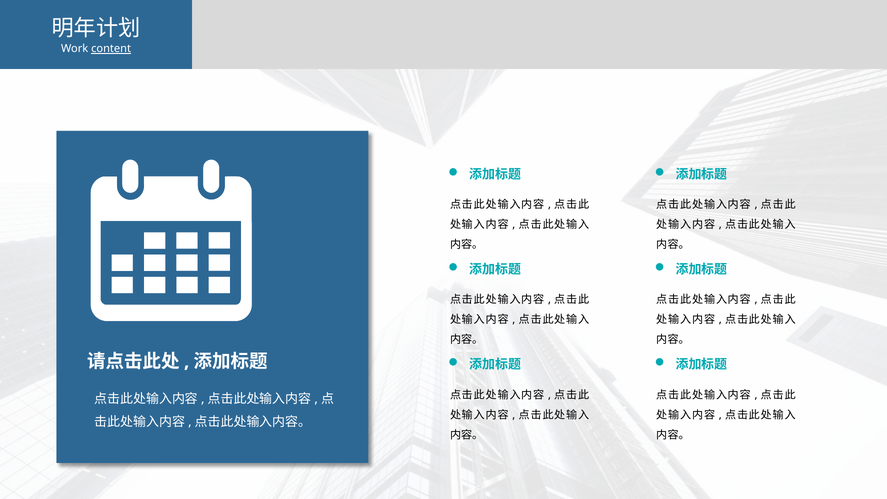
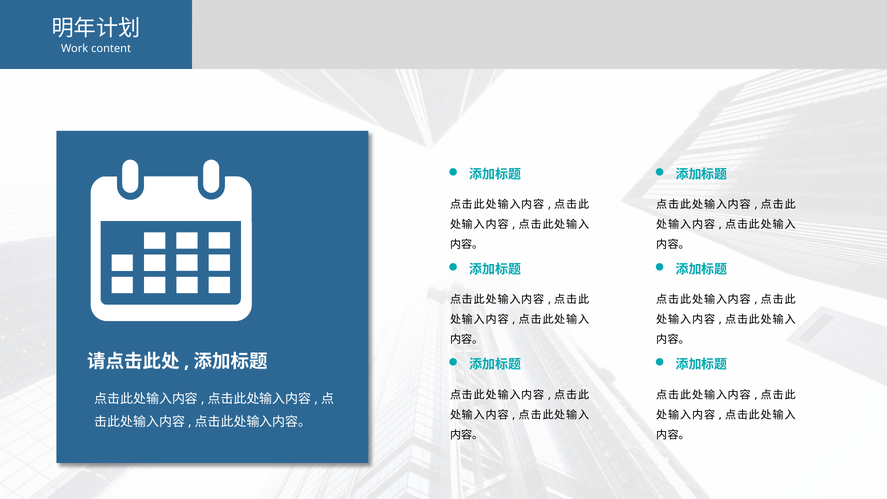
content underline: present -> none
